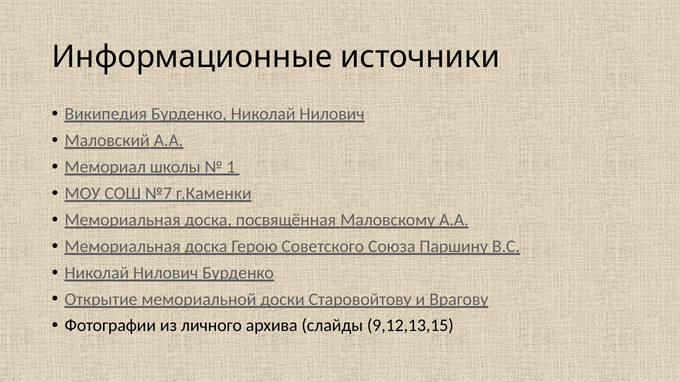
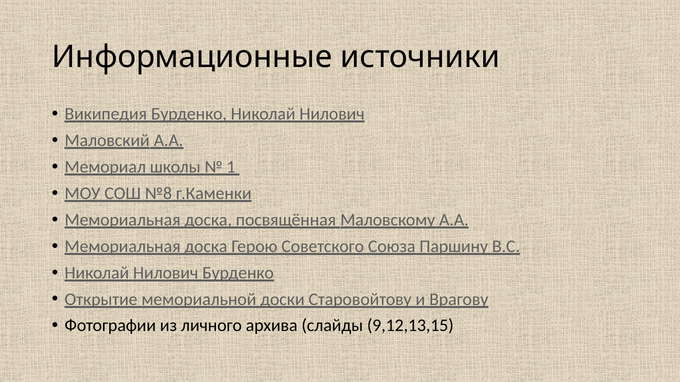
№7: №7 -> №8
